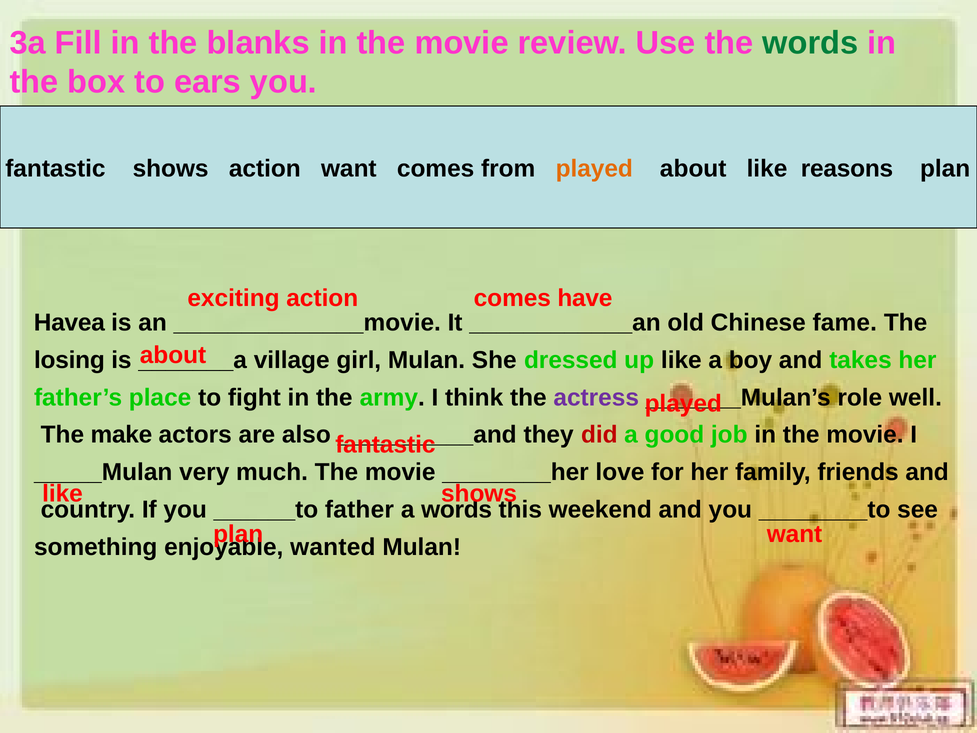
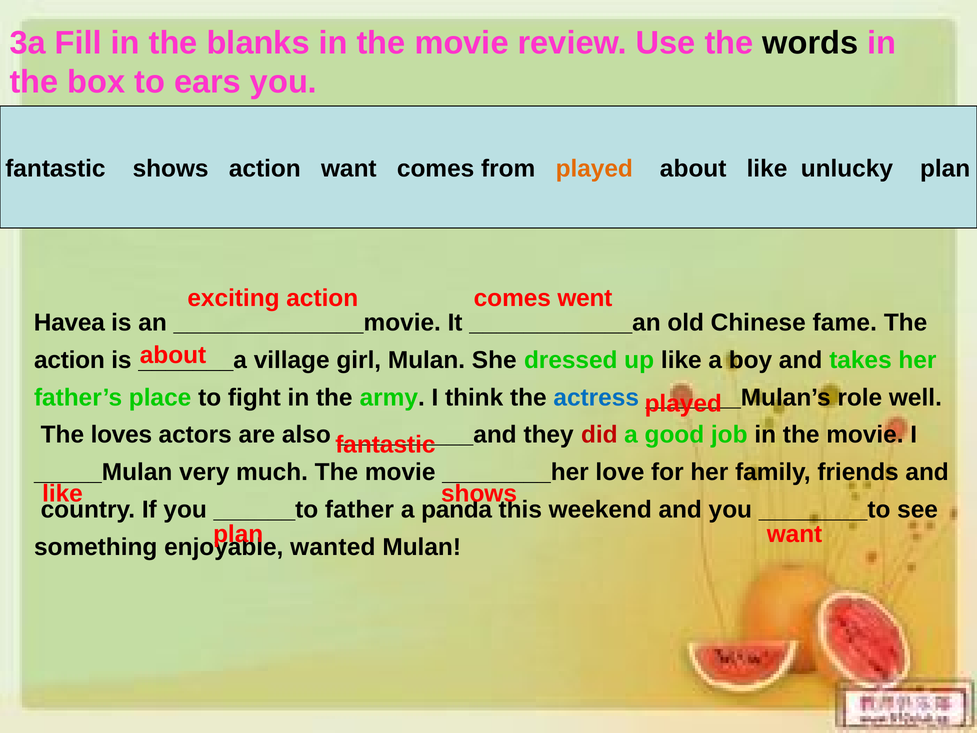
words at (810, 43) colour: green -> black
reasons: reasons -> unlucky
have: have -> went
losing at (69, 360): losing -> action
actress colour: purple -> blue
make: make -> loves
a words: words -> panda
